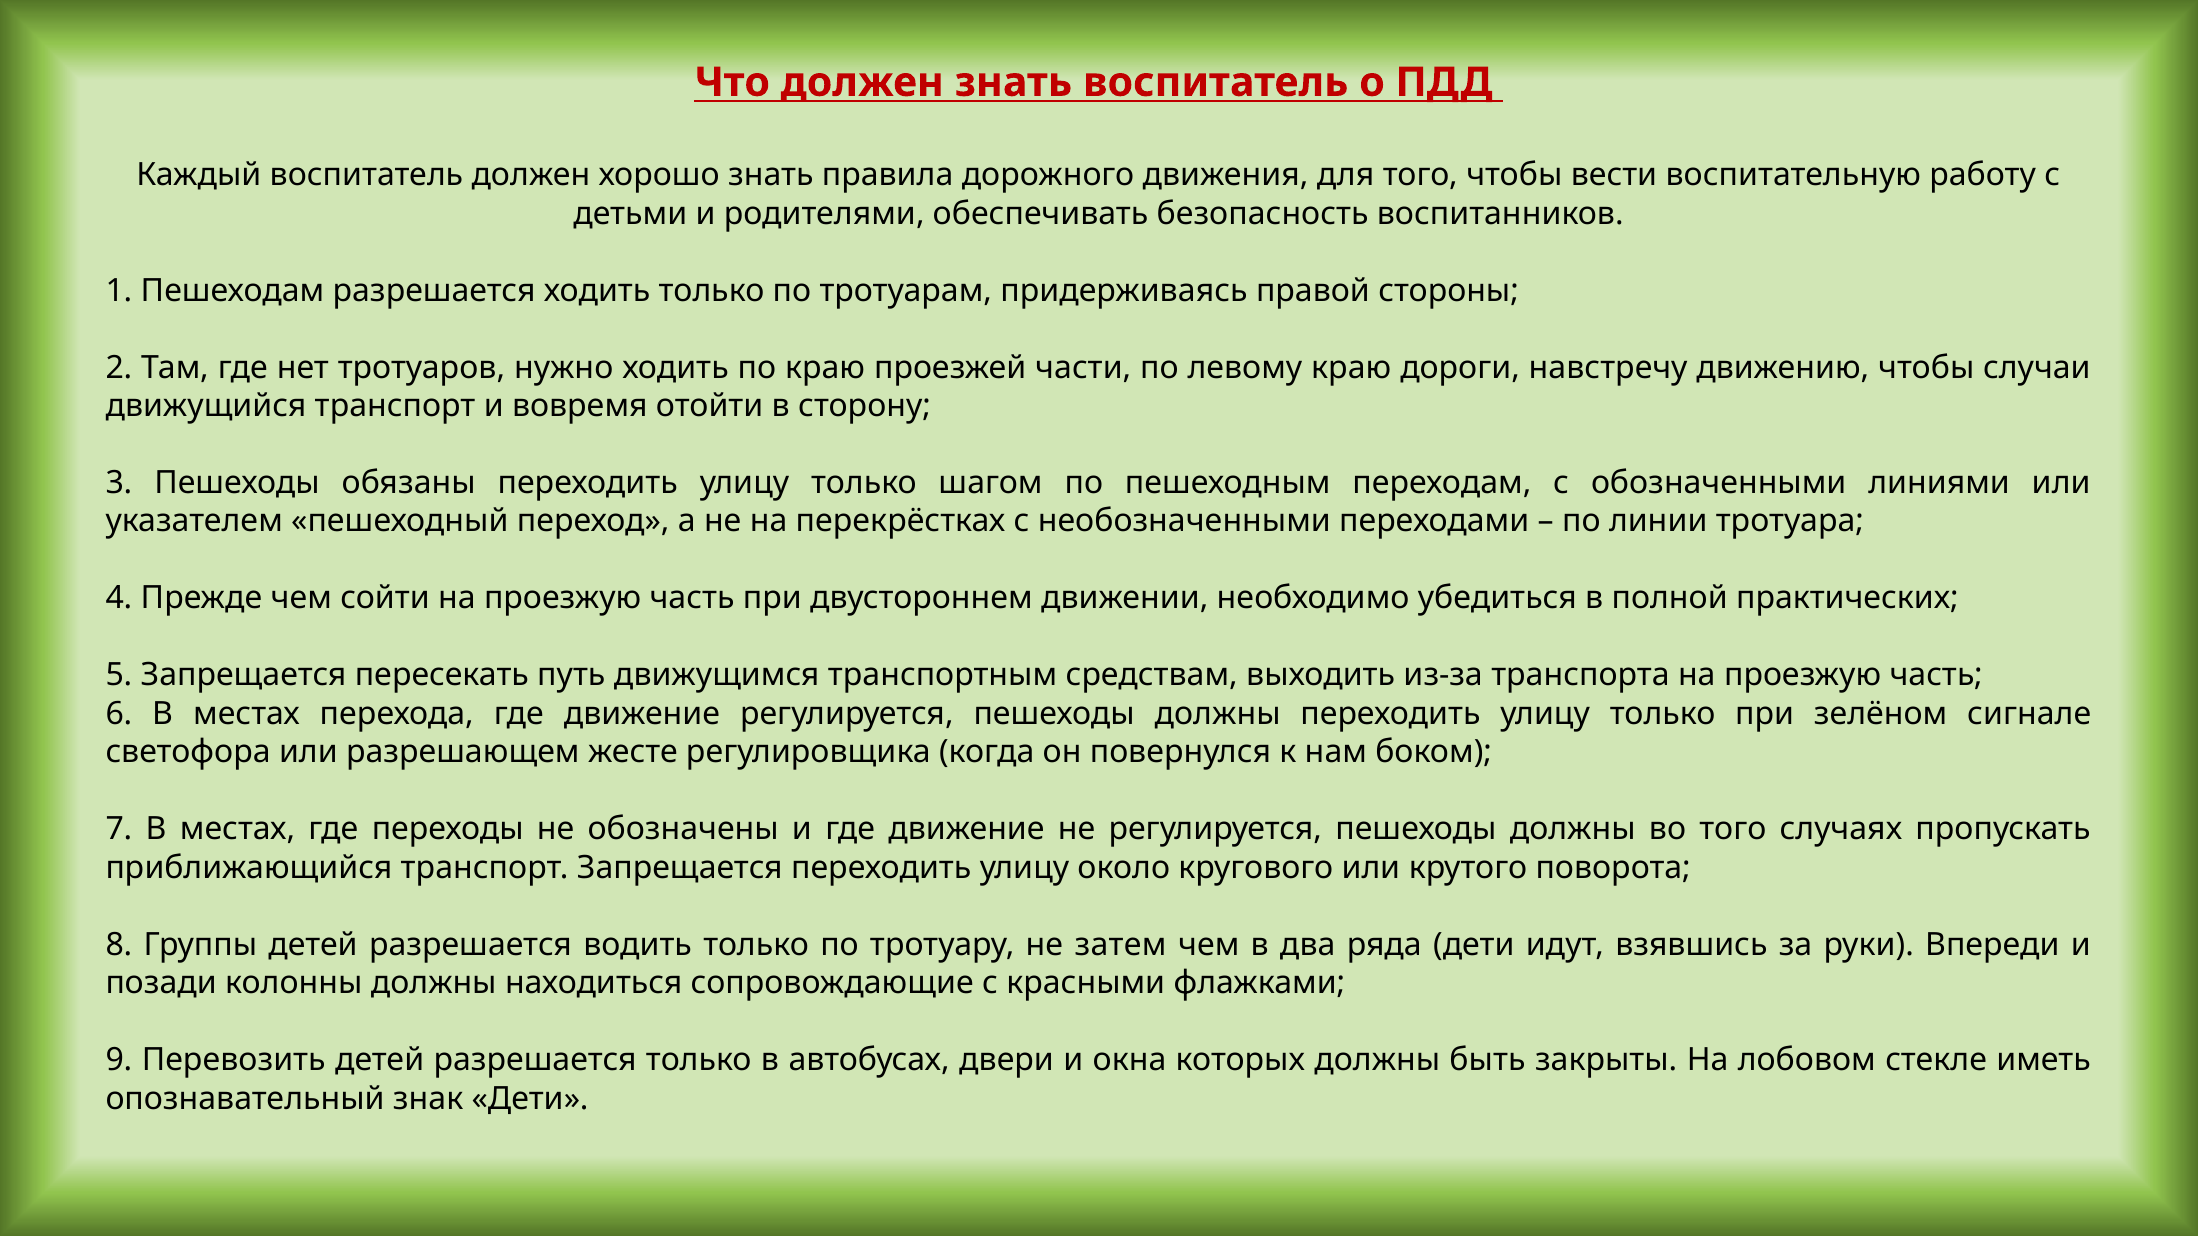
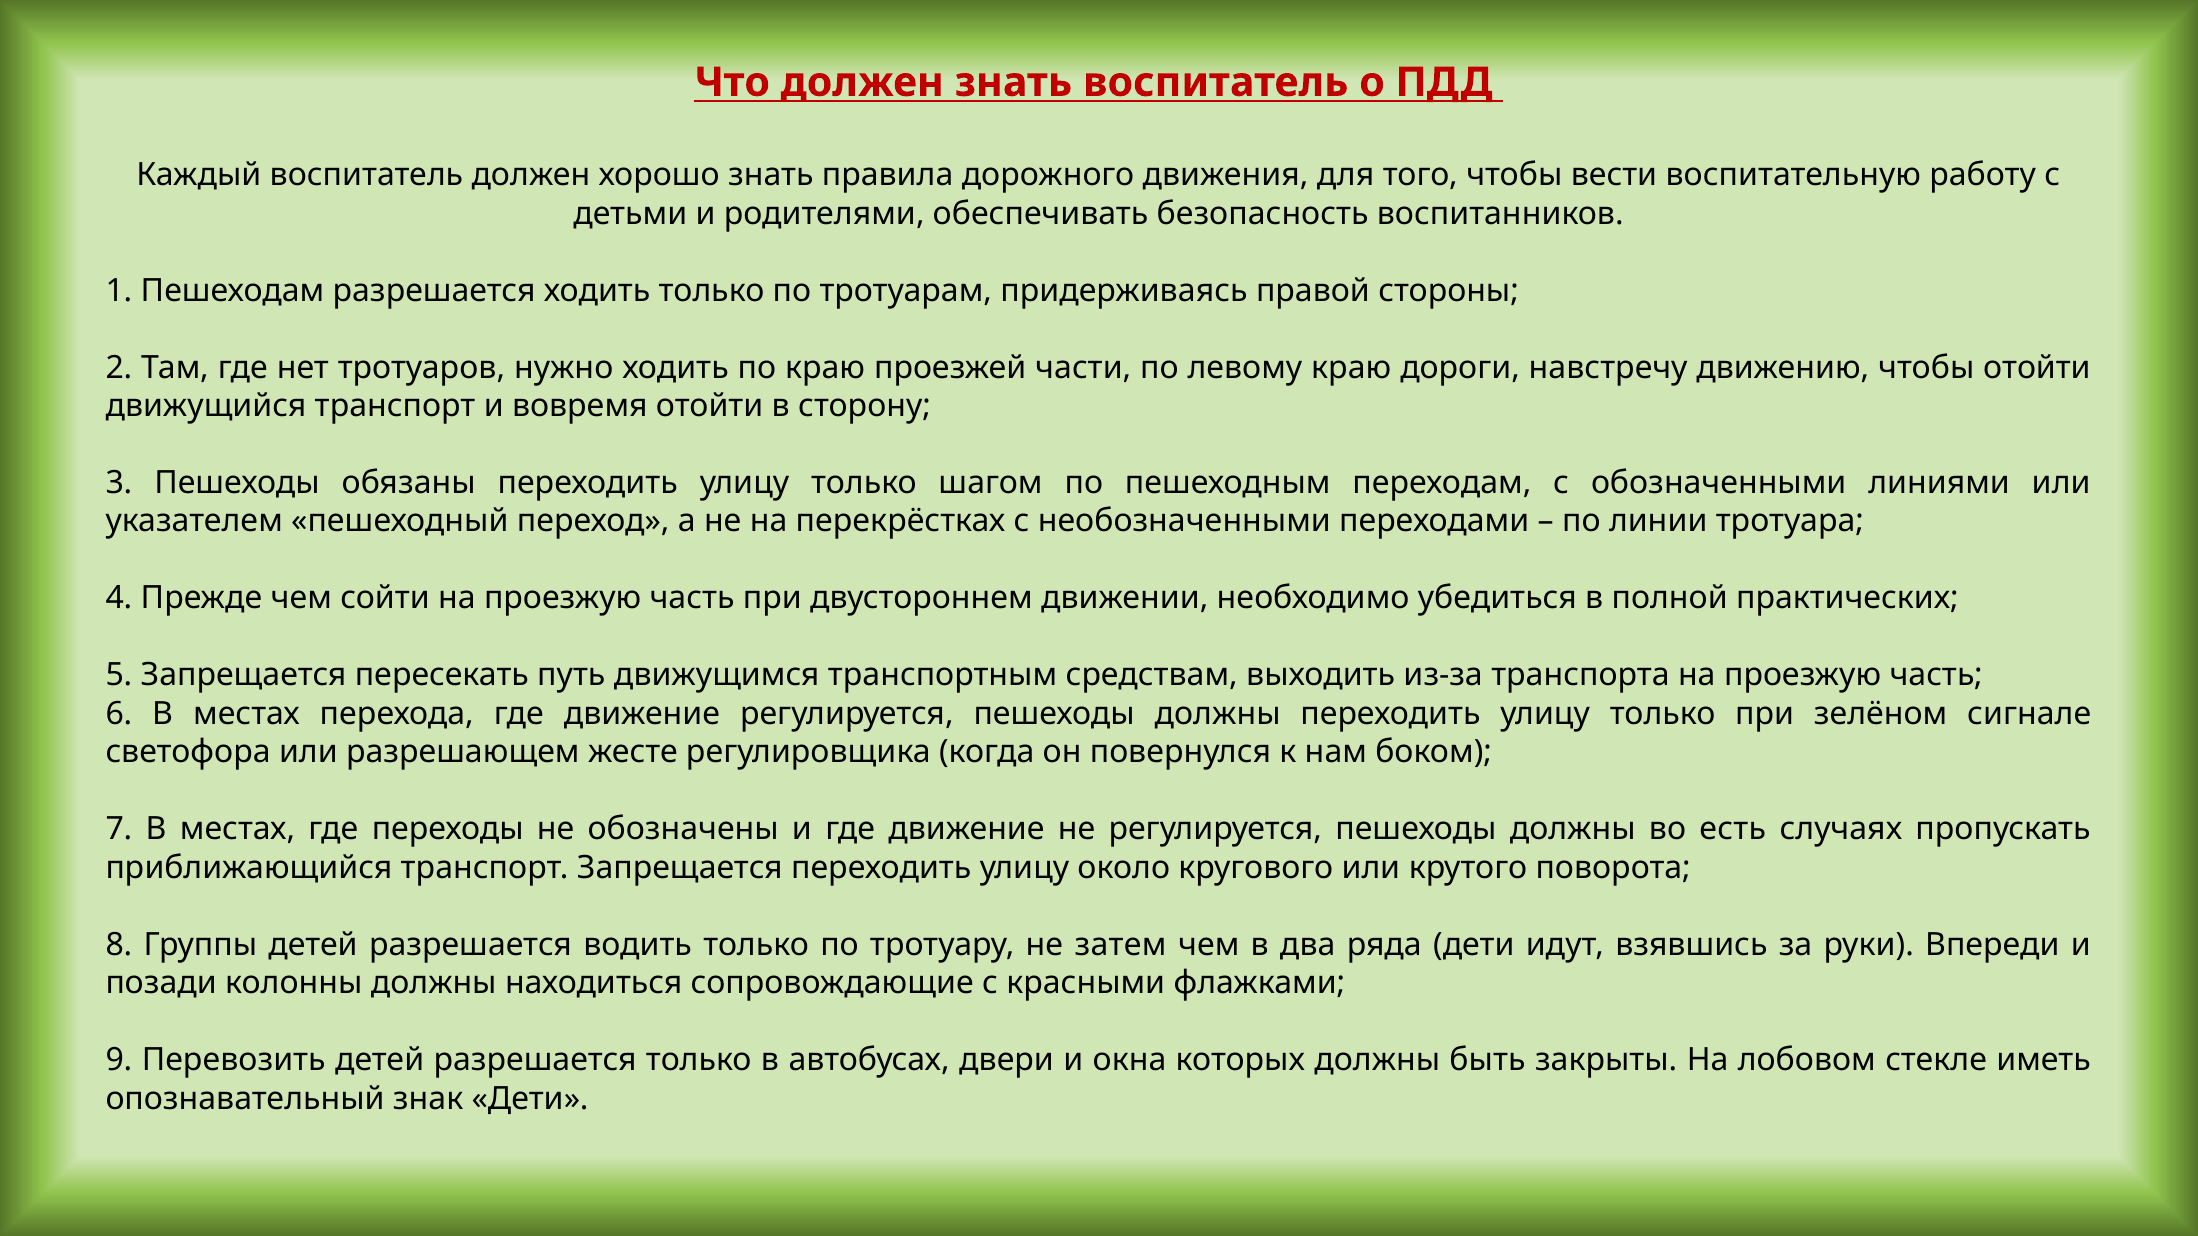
чтобы случаи: случаи -> отойти
во того: того -> есть
